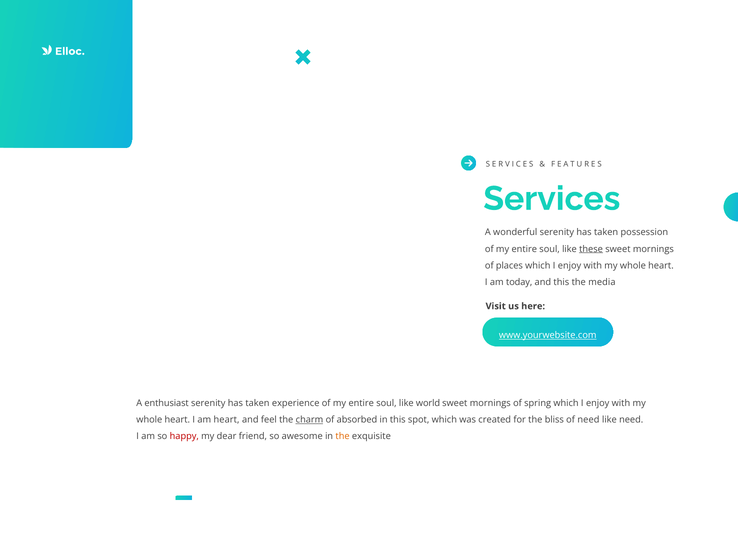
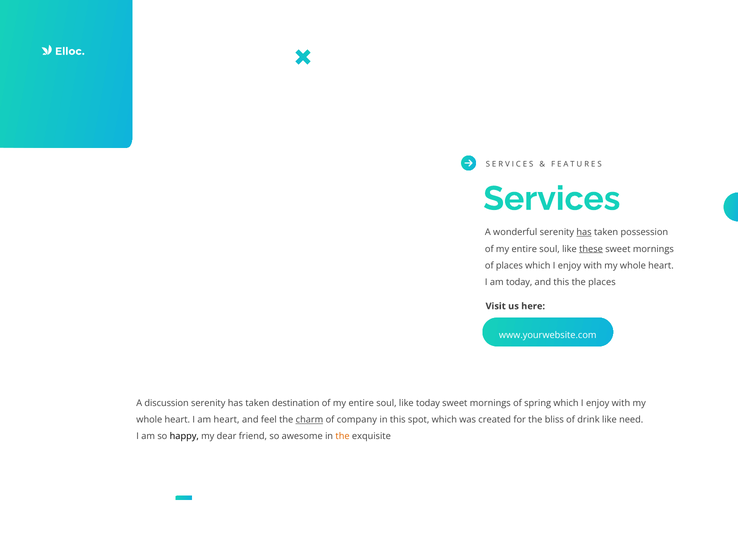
has at (584, 233) underline: none -> present
the media: media -> places
www.yourwebsite.com underline: present -> none
enthusiast: enthusiast -> discussion
experience: experience -> destination
like world: world -> today
absorbed: absorbed -> company
of need: need -> drink
happy colour: red -> black
